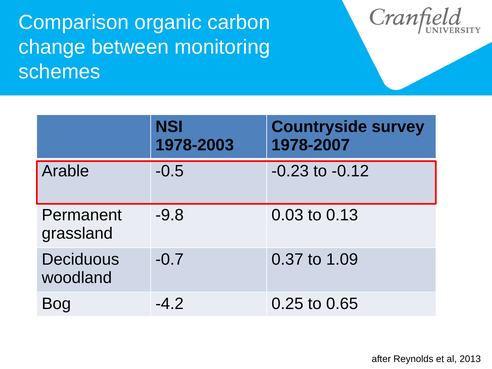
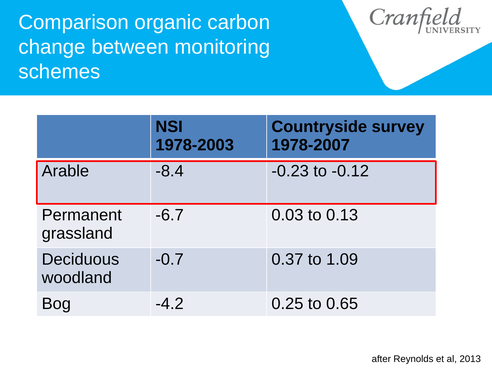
-0.5: -0.5 -> -8.4
-9.8: -9.8 -> -6.7
